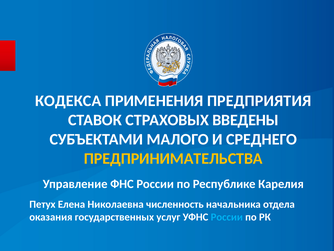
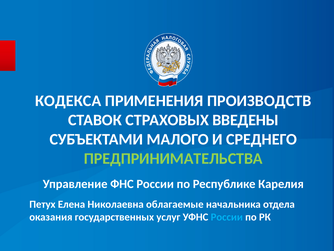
ПРЕДПРИЯТИЯ: ПРЕДПРИЯТИЯ -> ПРОИЗВОДСТВ
ПРЕДПРИНИМАТЕЛЬСТВА colour: yellow -> light green
численность: численность -> облагаемые
